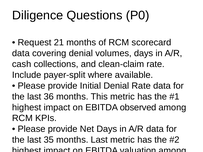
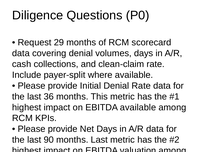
21: 21 -> 29
EBITDA observed: observed -> available
35: 35 -> 90
